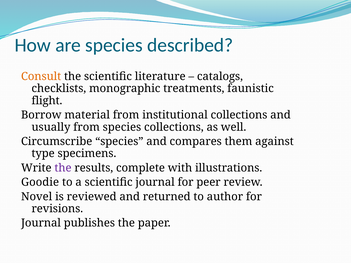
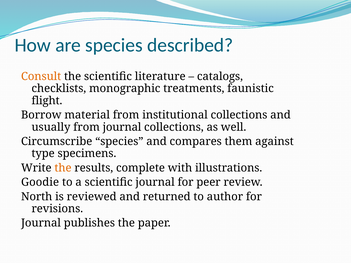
from species: species -> journal
the at (63, 168) colour: purple -> orange
Novel: Novel -> North
